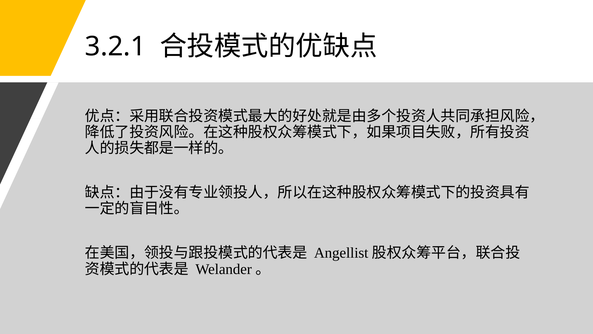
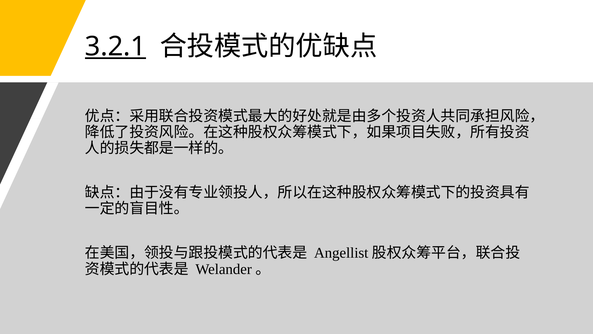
3.2.1 underline: none -> present
